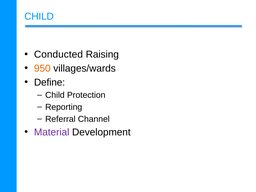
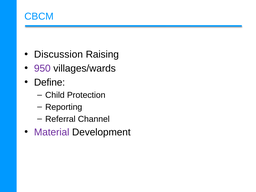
CHILD at (39, 17): CHILD -> CBCM
Conducted: Conducted -> Discussion
950 colour: orange -> purple
